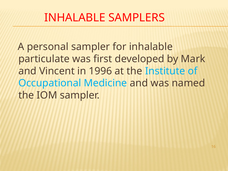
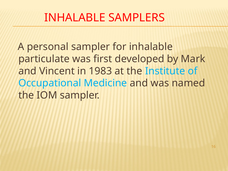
1996: 1996 -> 1983
